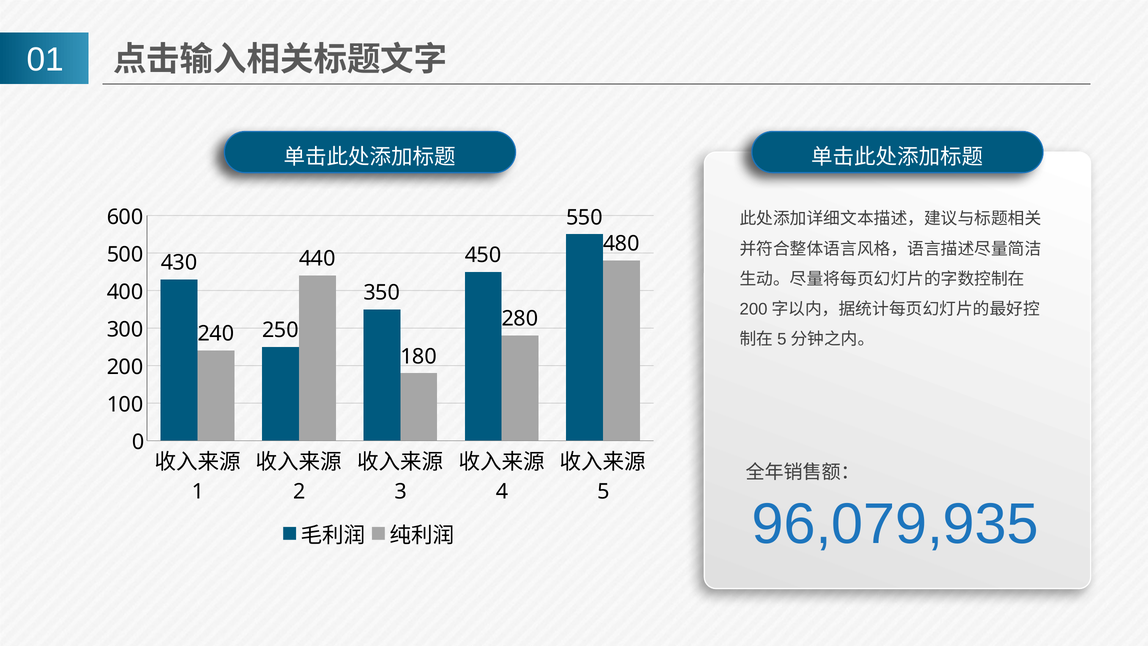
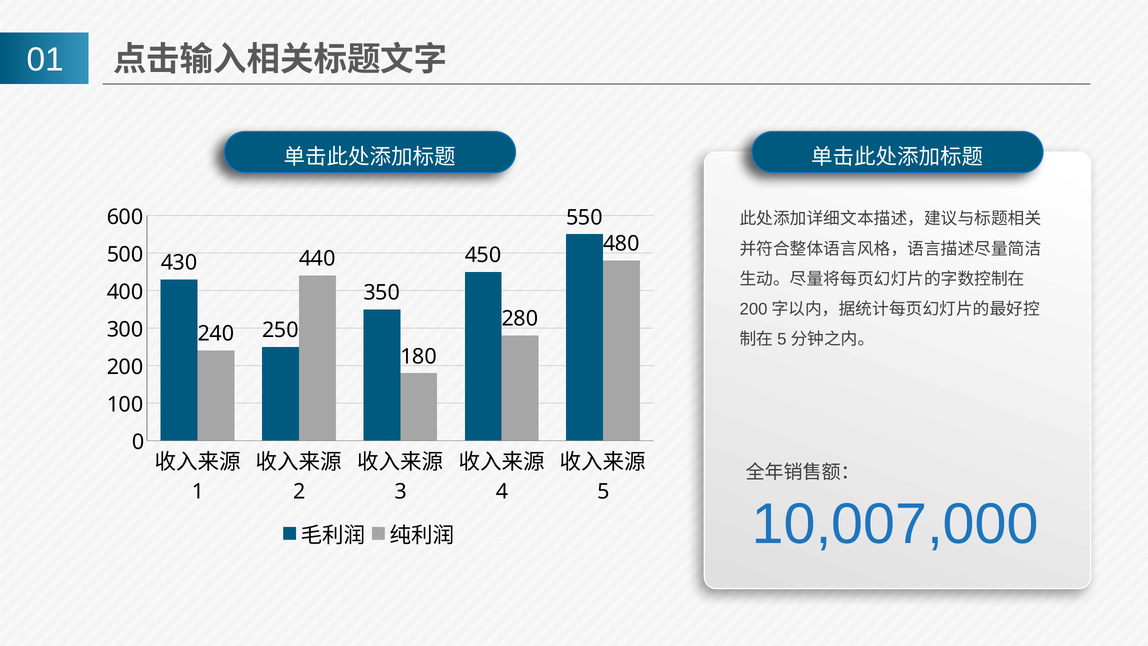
96,079,935: 96,079,935 -> 10,007,000
